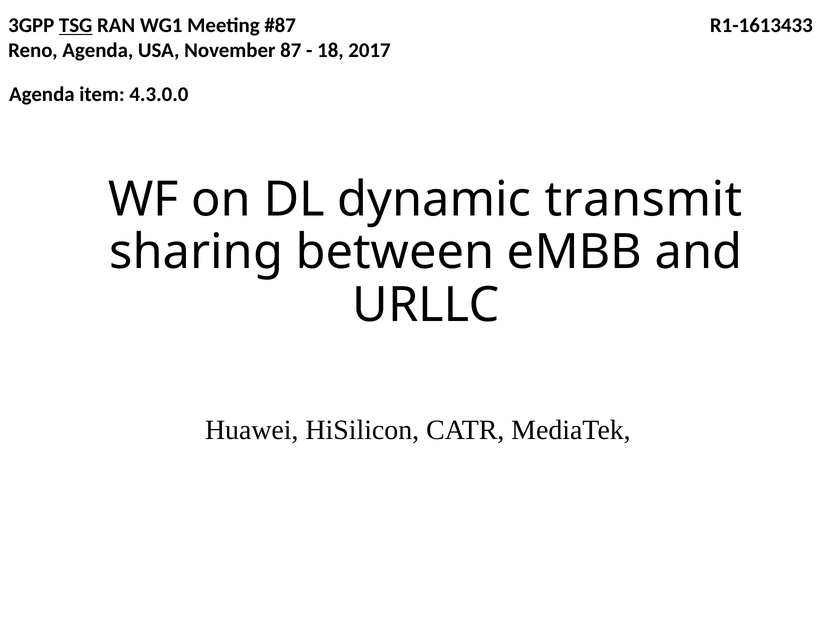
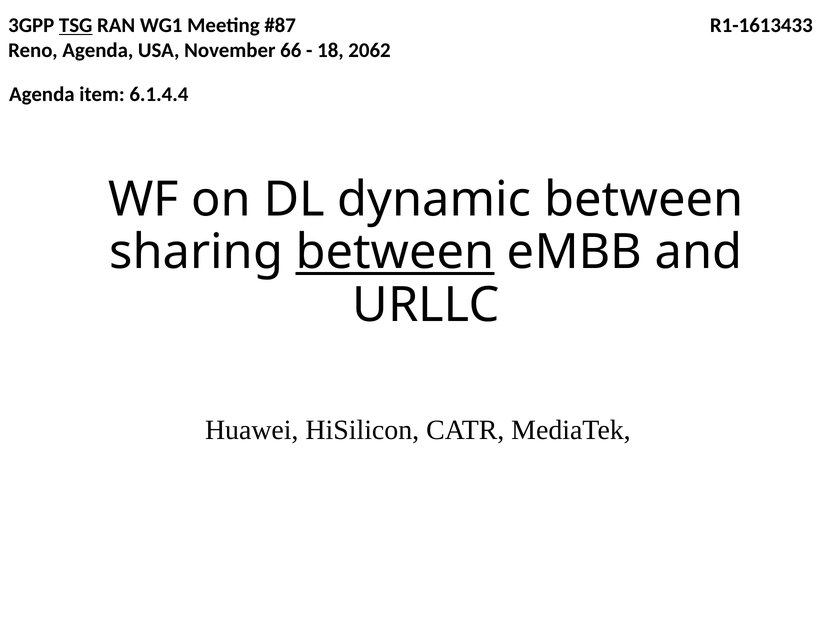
87: 87 -> 66
2017: 2017 -> 2062
4.3.0.0: 4.3.0.0 -> 6.1.4.4
dynamic transmit: transmit -> between
between at (395, 252) underline: none -> present
